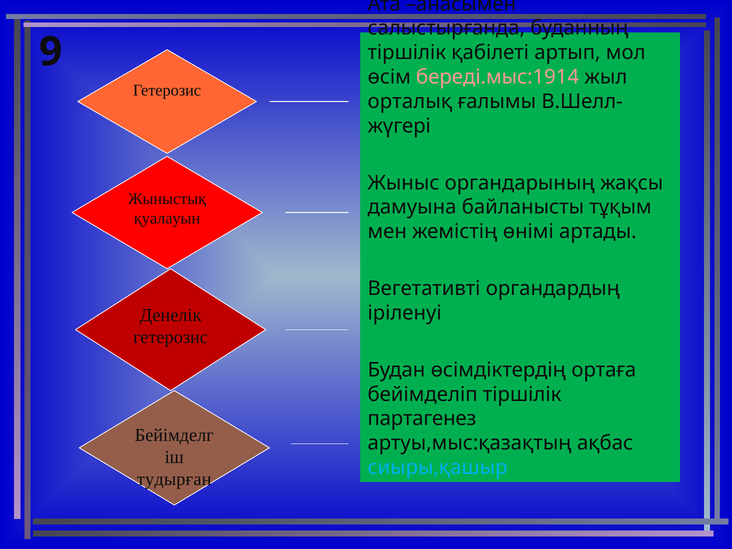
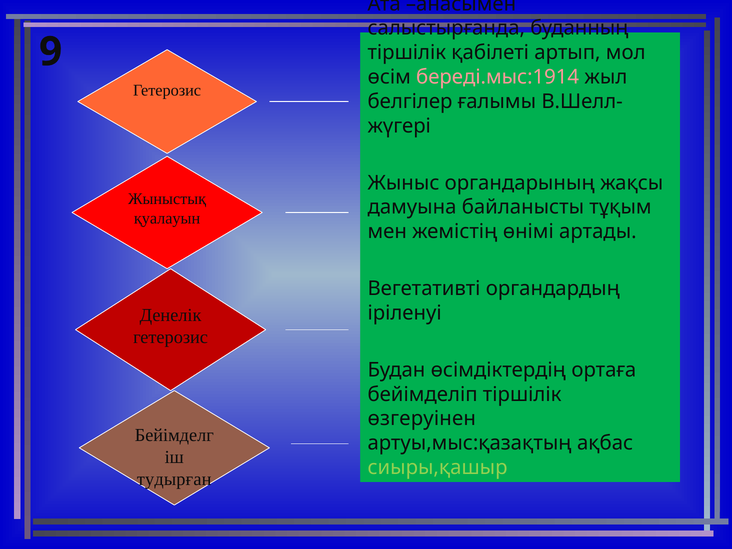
орталық: орталық -> белгілер
партагенез: партагенез -> өзгеруінен
сиыры,қашыр colour: light blue -> light green
